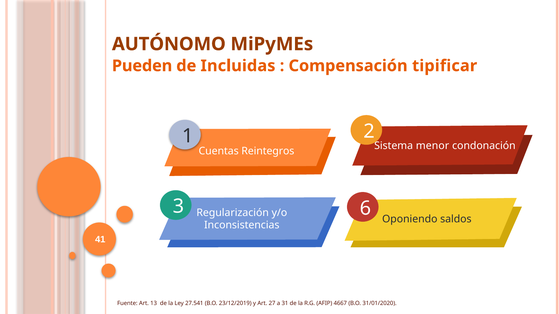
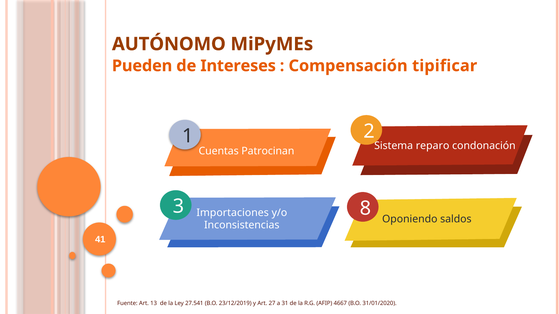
Incluidas: Incluidas -> Intereses
menor: menor -> reparo
Reintegros: Reintegros -> Patrocinan
6: 6 -> 8
Regularización: Regularización -> Importaciones
